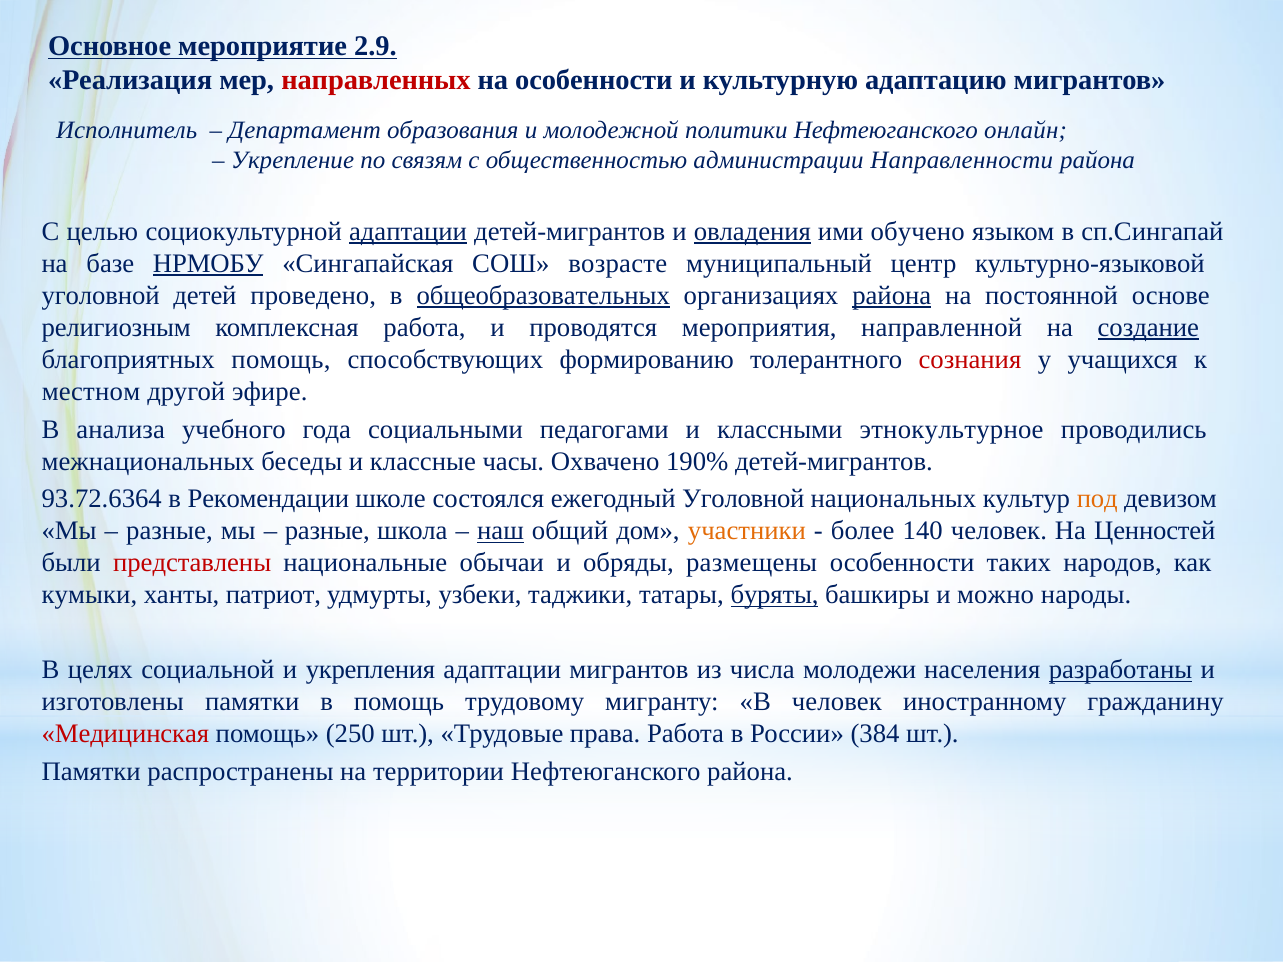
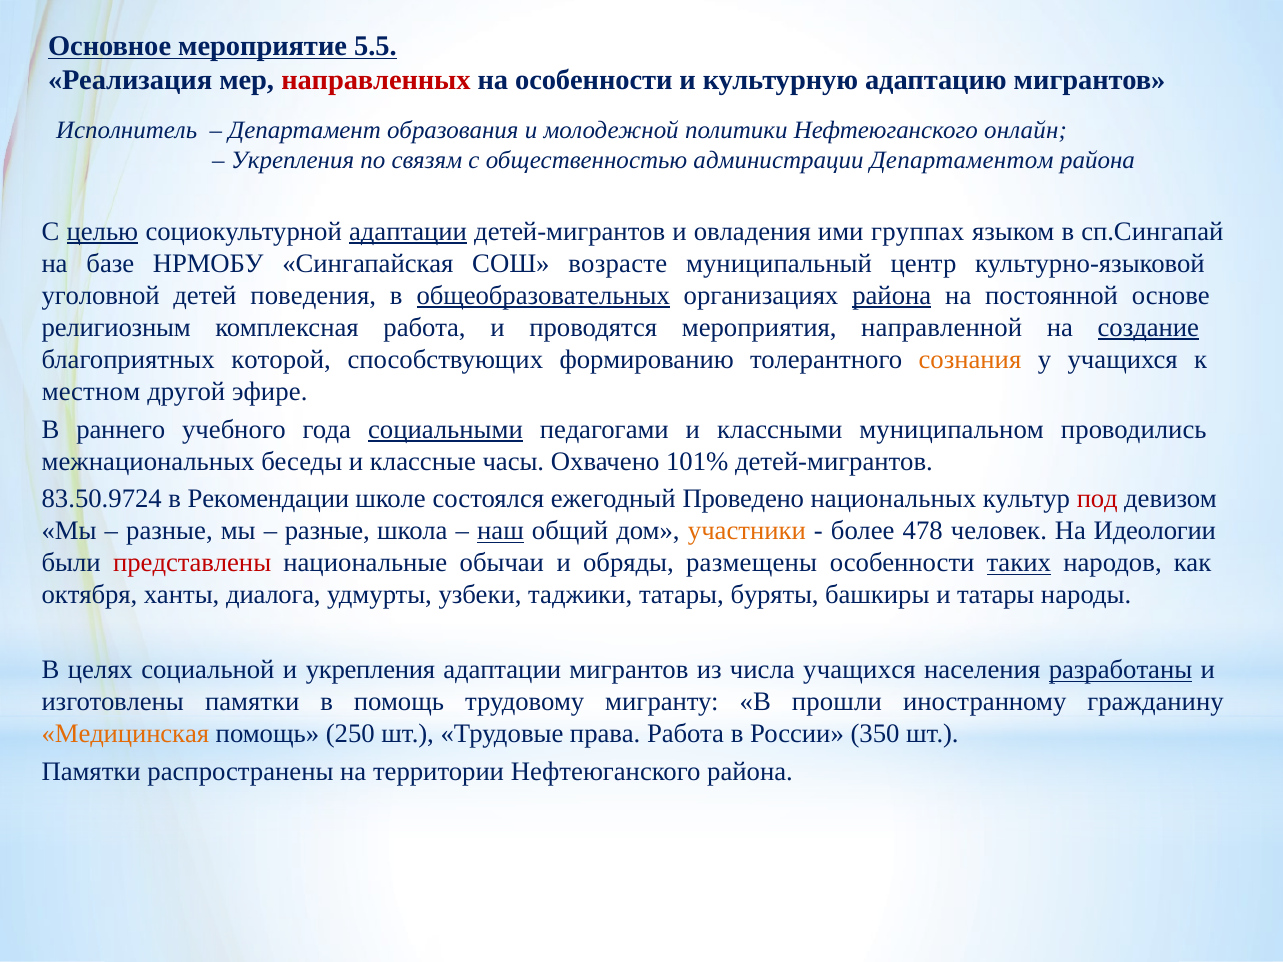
2.9: 2.9 -> 5.5
Укрепление at (293, 160): Укрепление -> Укрепления
Направленности: Направленности -> Департаментом
целью underline: none -> present
овладения underline: present -> none
обучено: обучено -> группах
НРМОБУ underline: present -> none
проведено: проведено -> поведения
благоприятных помощь: помощь -> которой
сознания colour: red -> orange
анализа: анализа -> раннего
социальными underline: none -> present
этнокультурное: этнокультурное -> муниципальном
190%: 190% -> 101%
93.72.6364: 93.72.6364 -> 83.50.9724
ежегодный Уголовной: Уголовной -> Проведено
под colour: orange -> red
140: 140 -> 478
Ценностей: Ценностей -> Идеологии
таких underline: none -> present
кумыки: кумыки -> октября
патриот: патриот -> диалога
буряты underline: present -> none
и можно: можно -> татары
числа молодежи: молодежи -> учащихся
В человек: человек -> прошли
Медицинская colour: red -> orange
384: 384 -> 350
